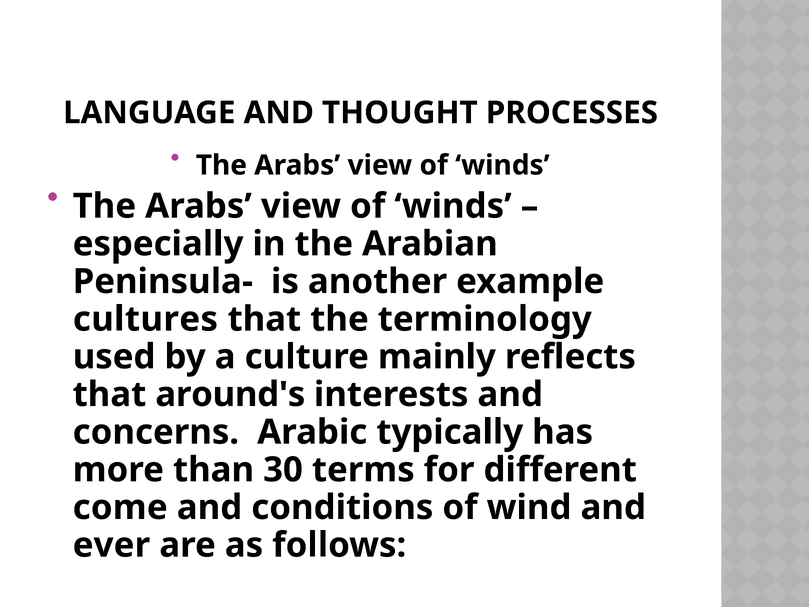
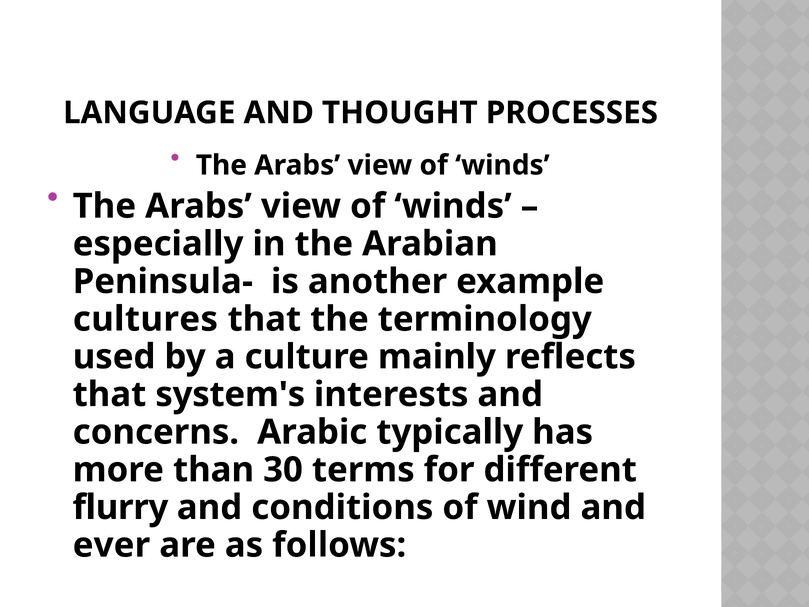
around's: around's -> system's
come: come -> flurry
